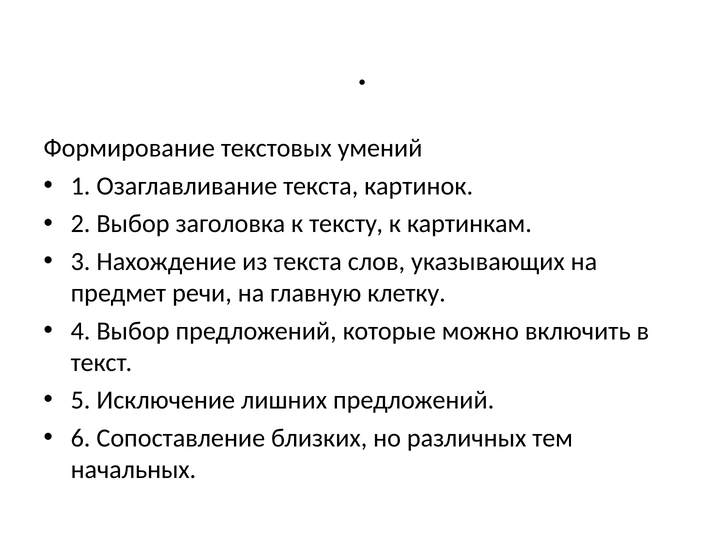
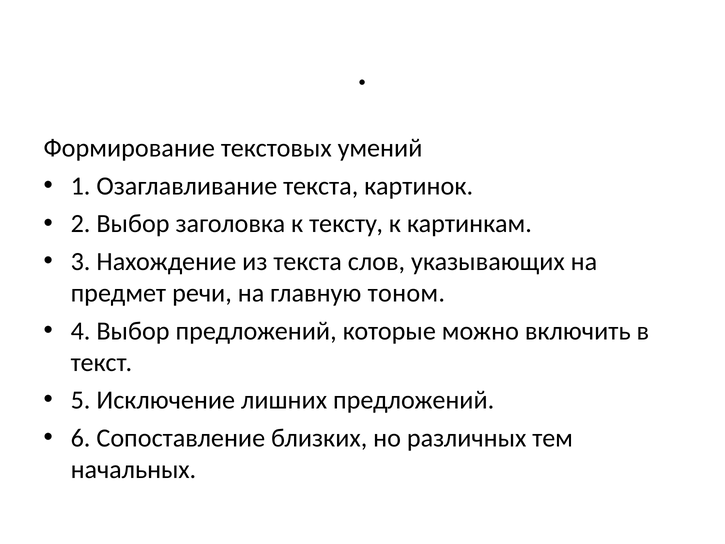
клетку: клетку -> тоном
